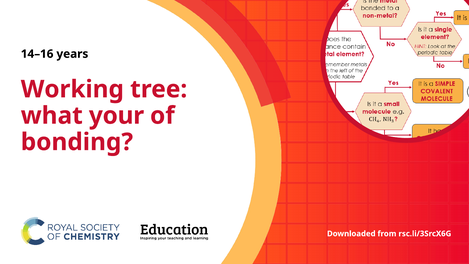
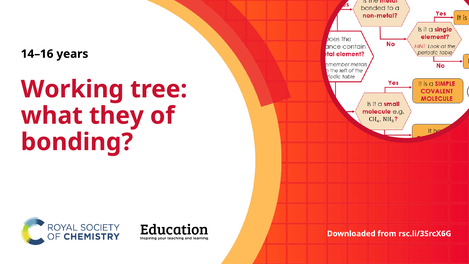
your: your -> they
